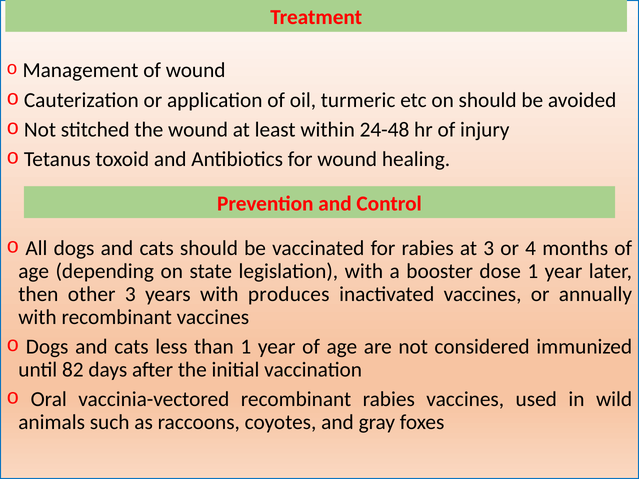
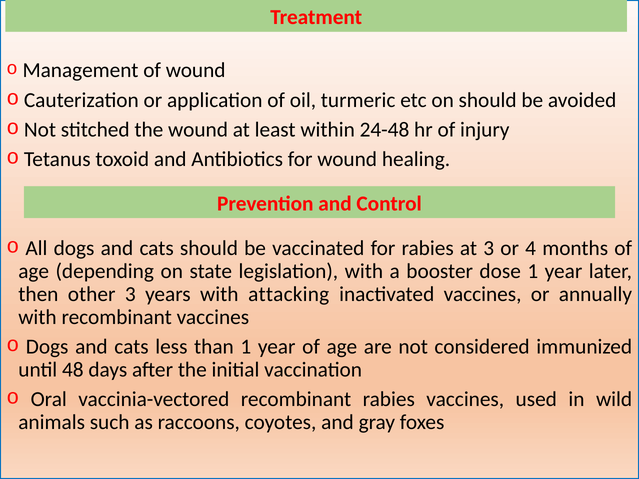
produces: produces -> attacking
82: 82 -> 48
